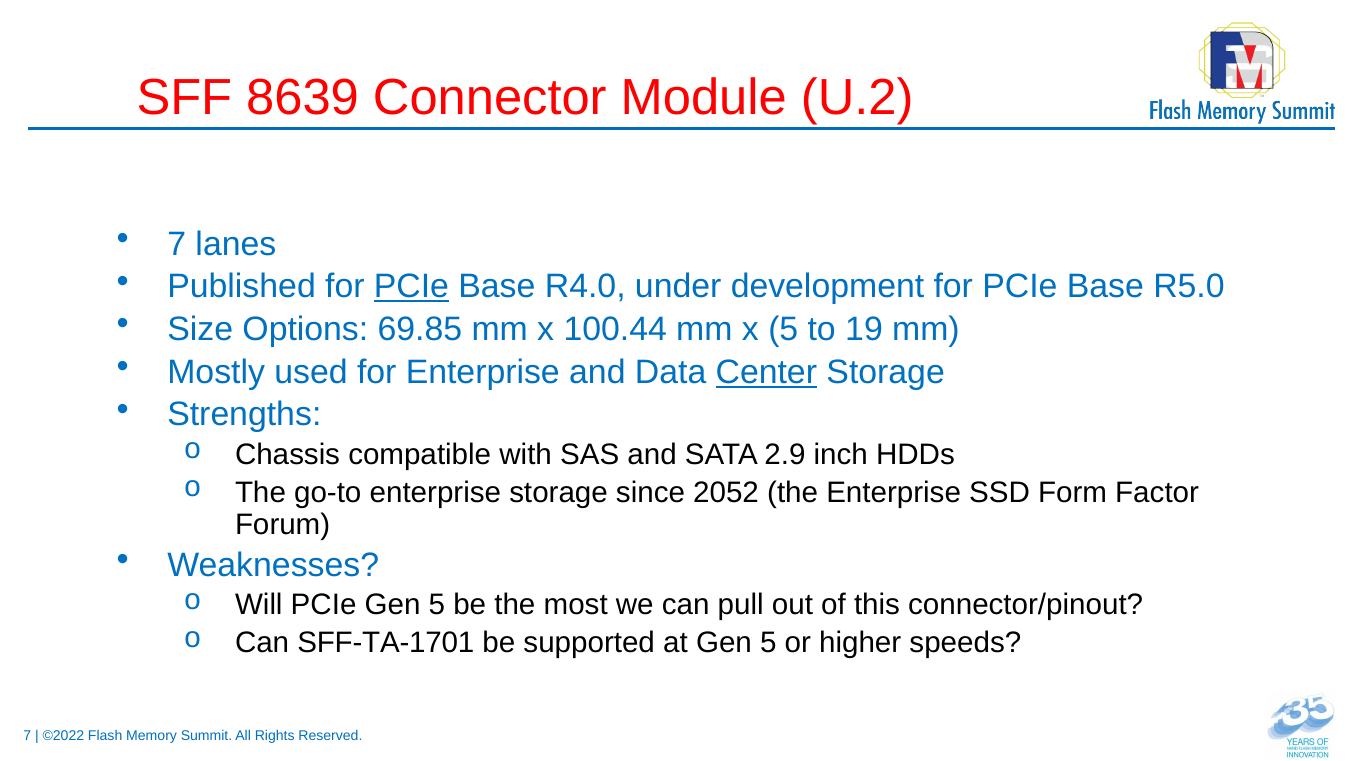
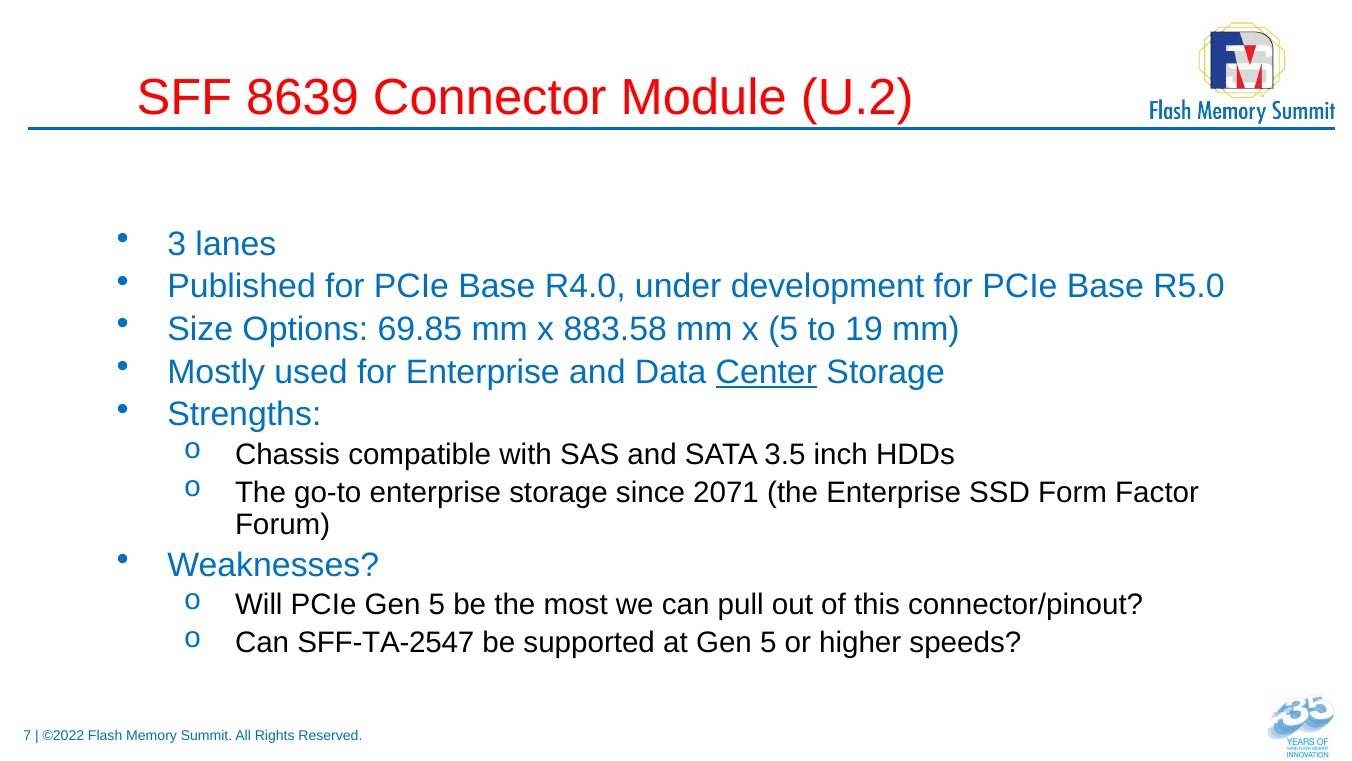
7 at (177, 244): 7 -> 3
PCIe at (411, 287) underline: present -> none
100.44: 100.44 -> 883.58
2.9: 2.9 -> 3.5
2052: 2052 -> 2071
SFF-TA-1701: SFF-TA-1701 -> SFF-TA-2547
